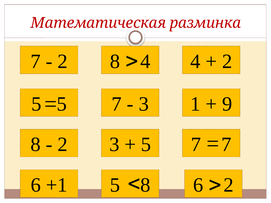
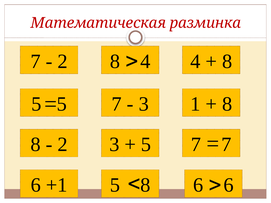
2 at (227, 61): 2 -> 8
9 at (227, 104): 9 -> 8
6 2: 2 -> 6
